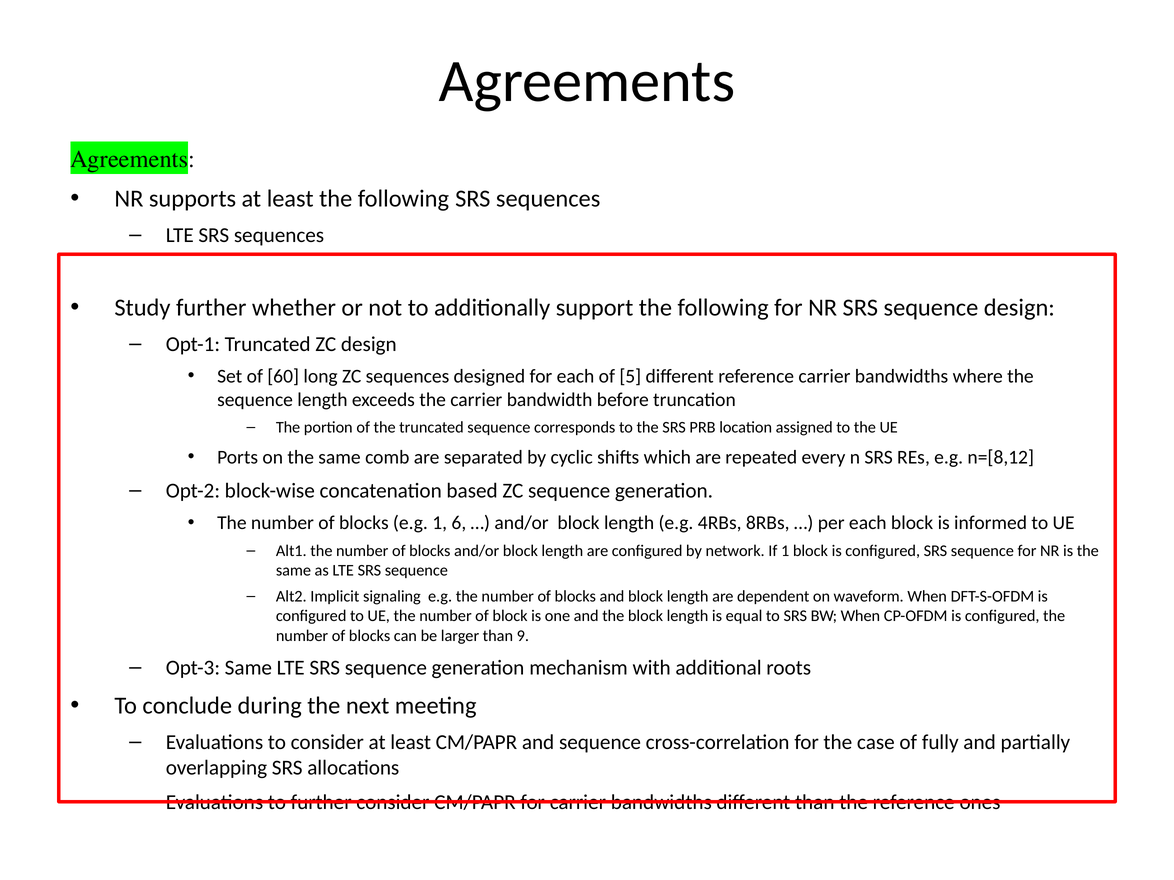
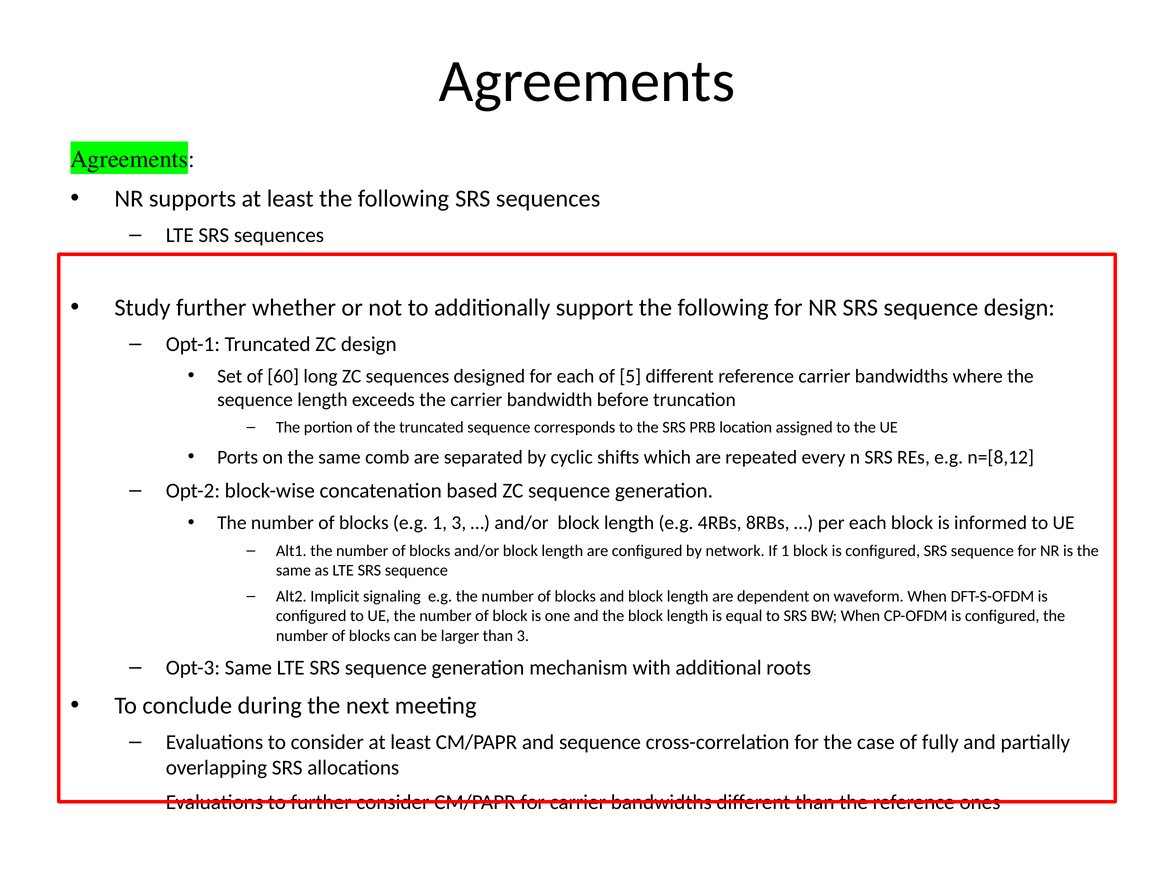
1 6: 6 -> 3
than 9: 9 -> 3
